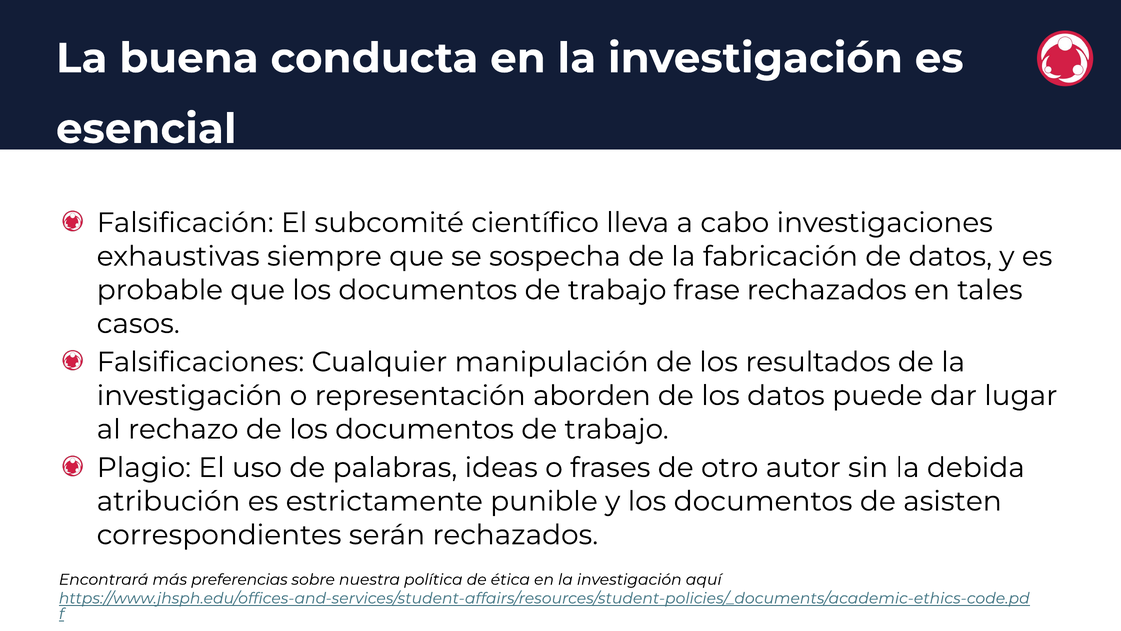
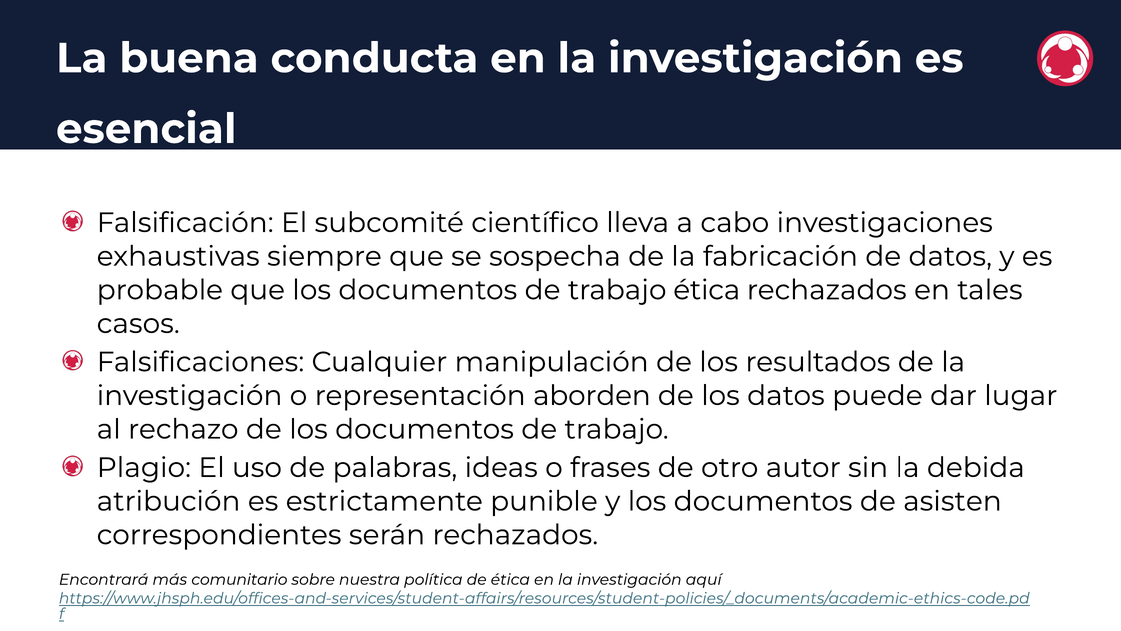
trabajo frase: frase -> ética
preferencias: preferencias -> comunitario
